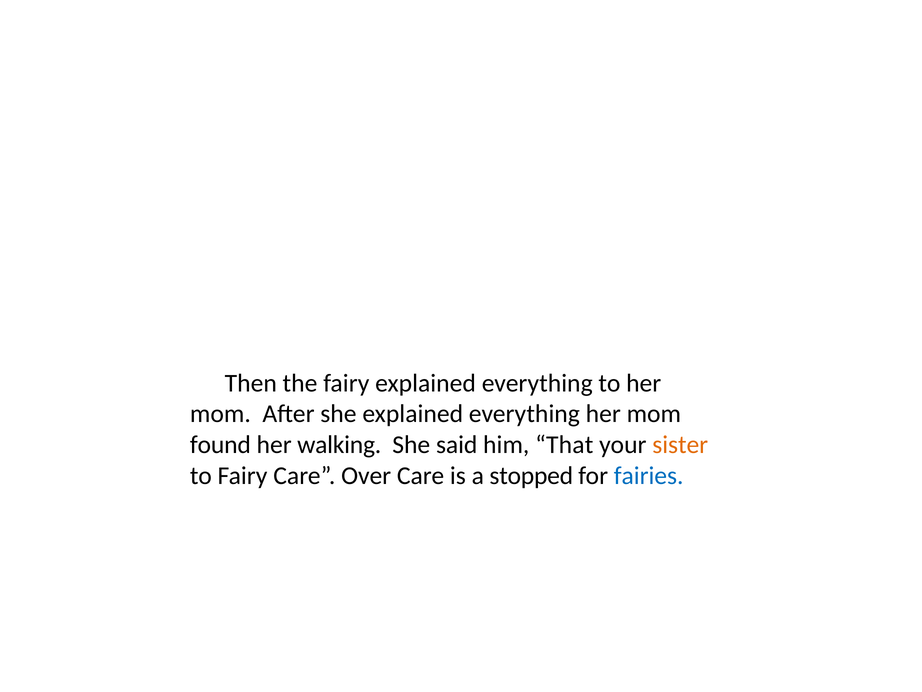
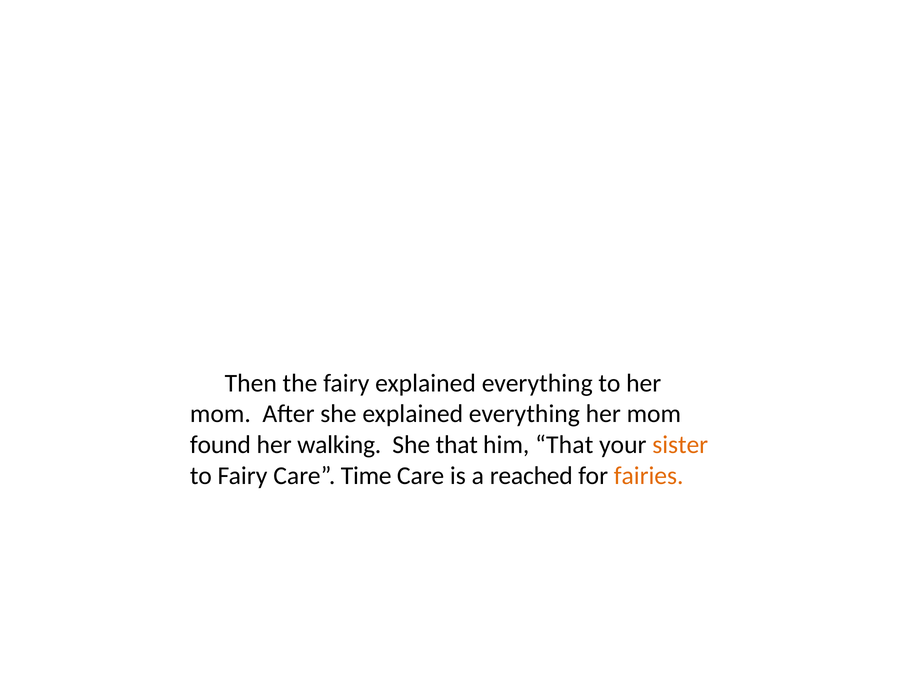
She said: said -> that
Over: Over -> Time
stopped: stopped -> reached
fairies colour: blue -> orange
